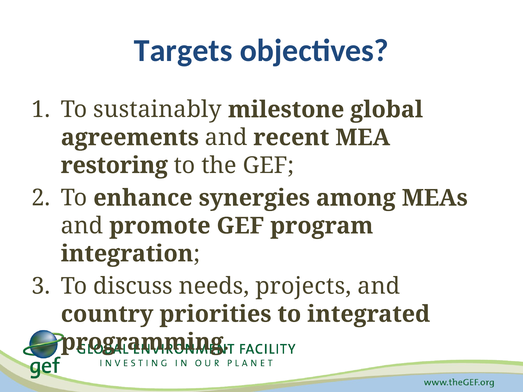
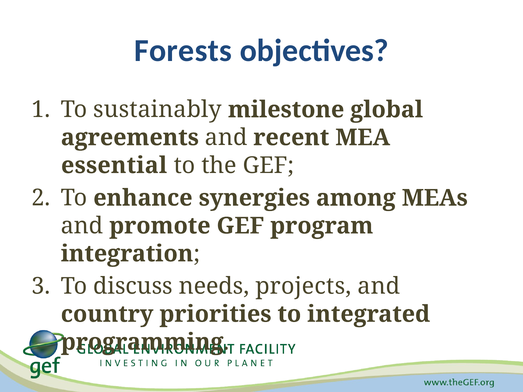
Targets: Targets -> Forests
restoring: restoring -> essential
